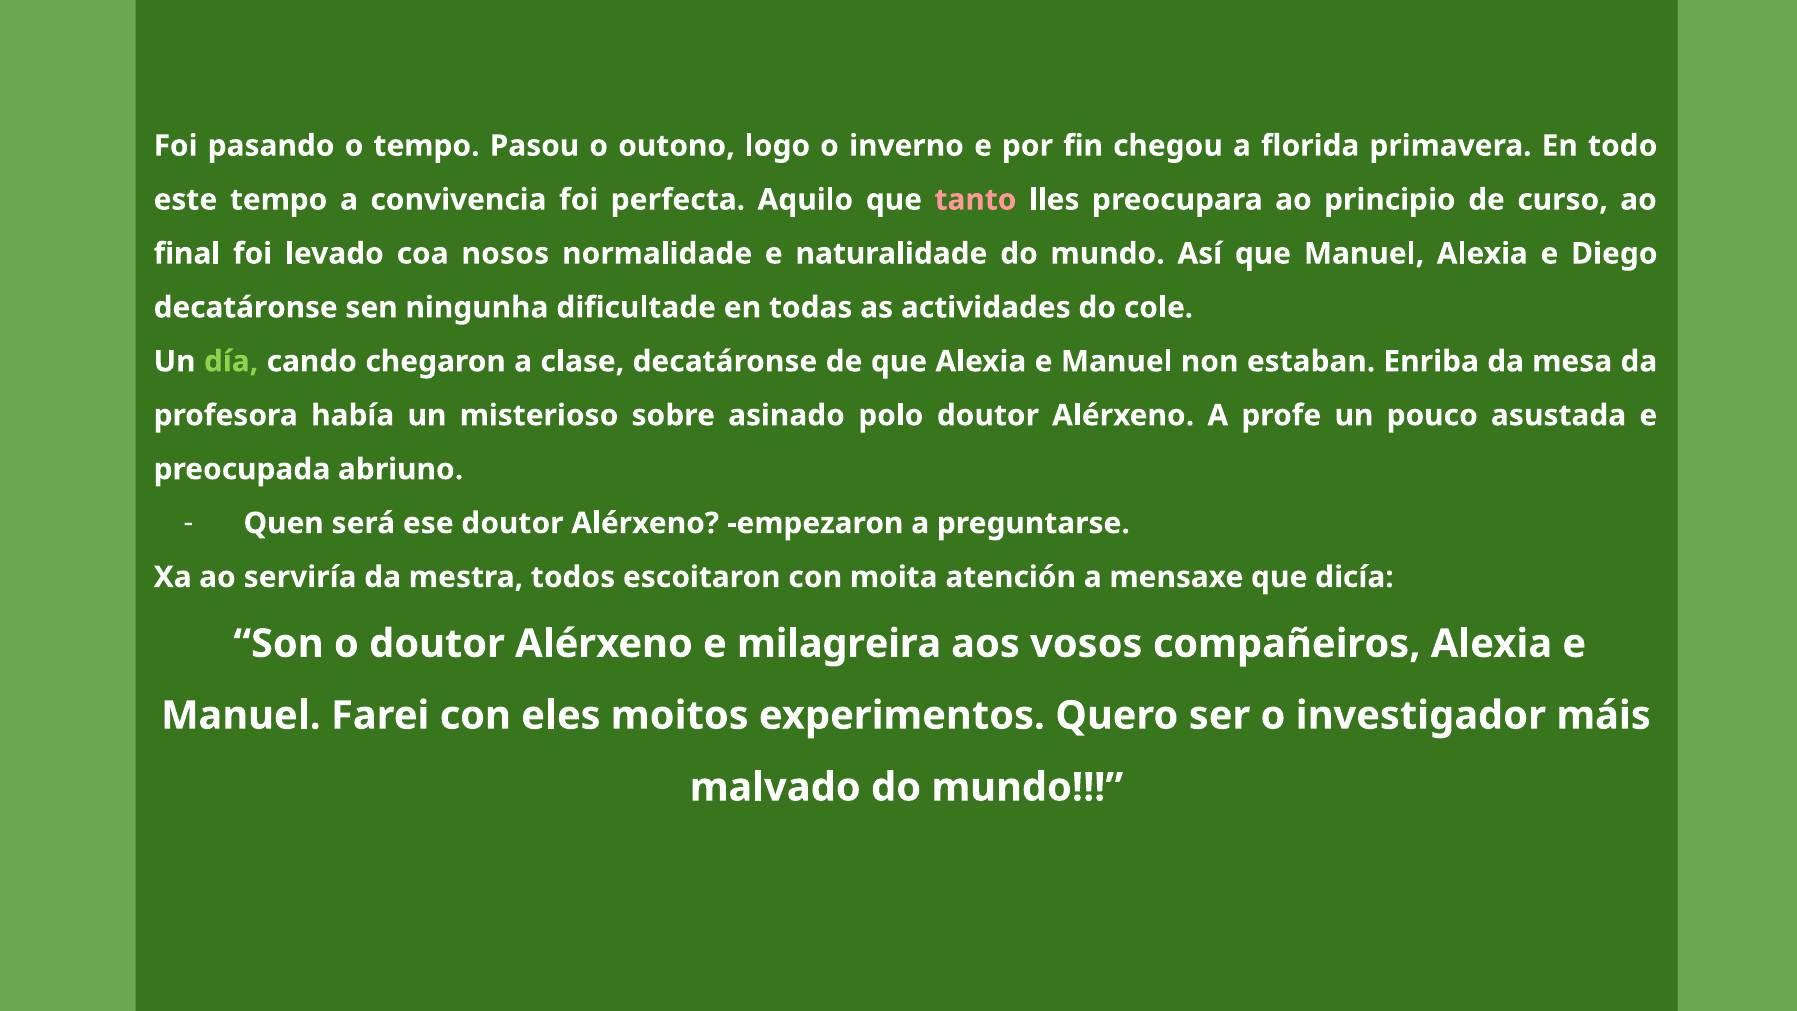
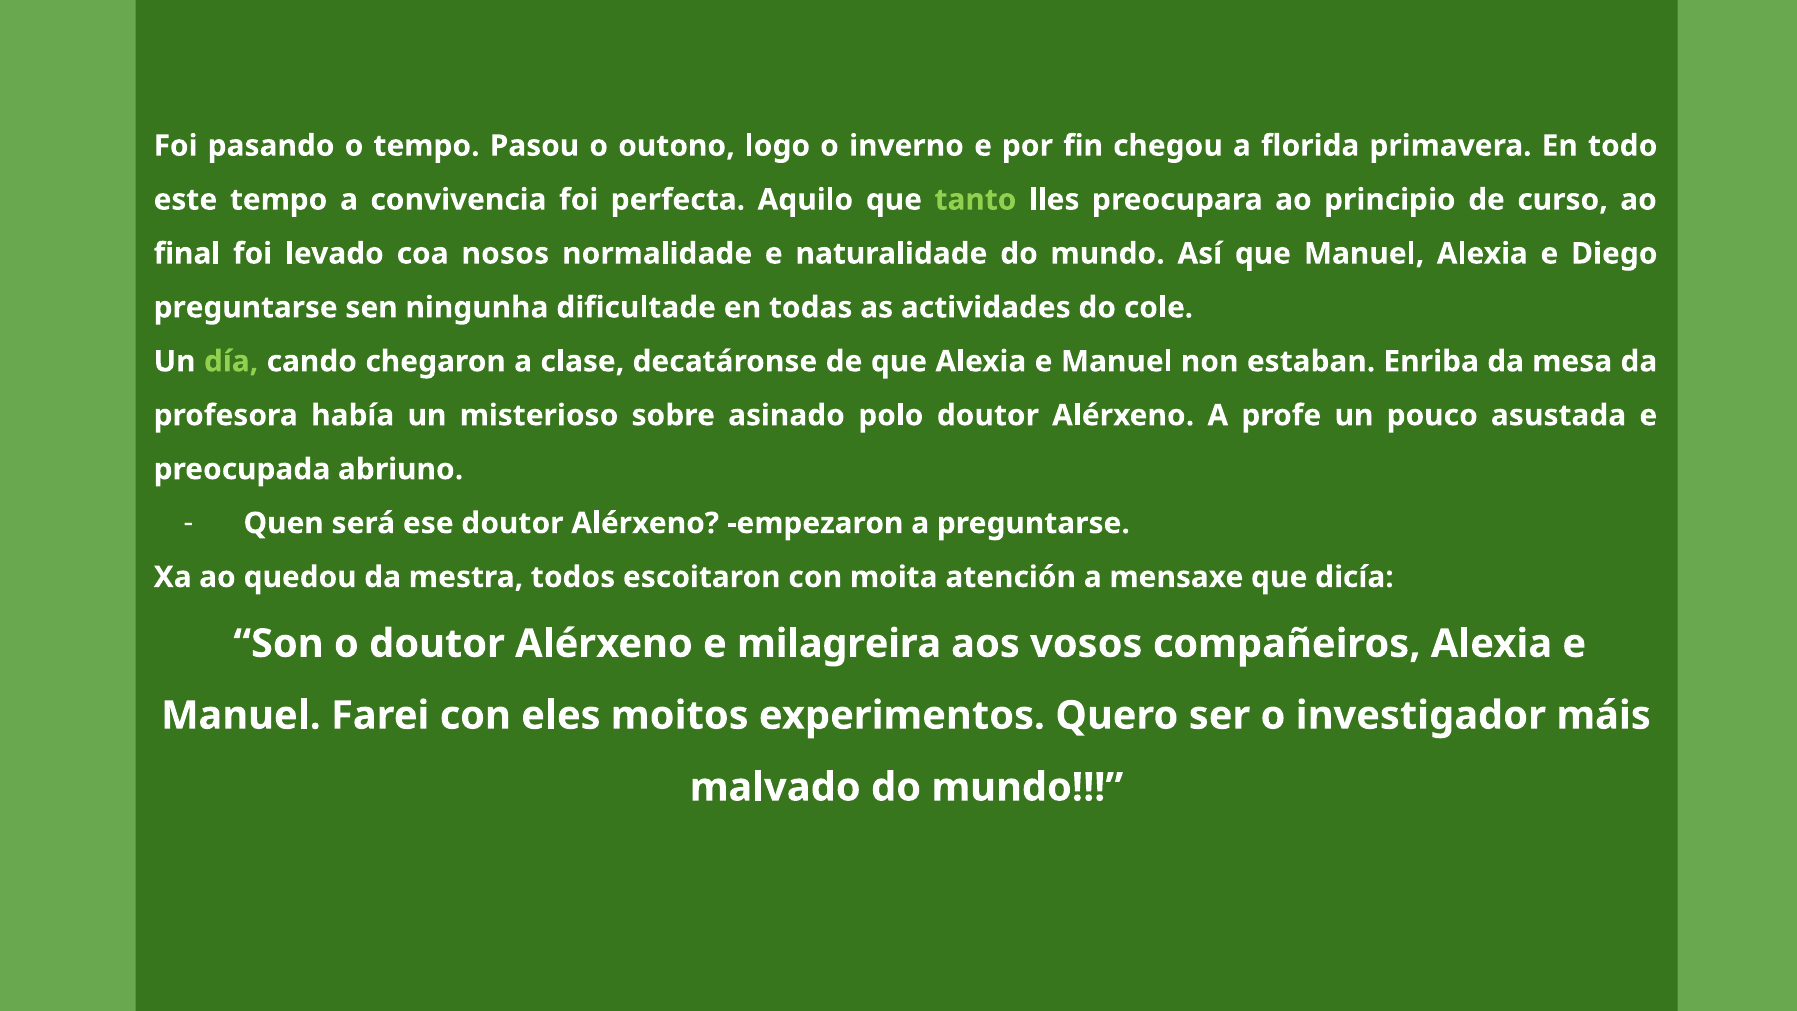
tanto colour: pink -> light green
decatáronse at (246, 308): decatáronse -> preguntarse
serviría: serviría -> quedou
